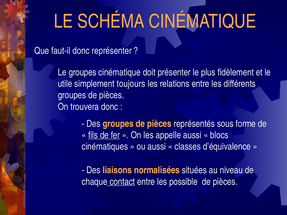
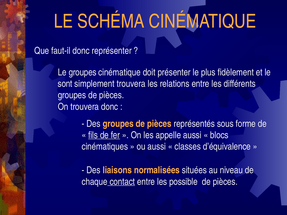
utile: utile -> sont
simplement toujours: toujours -> trouvera
